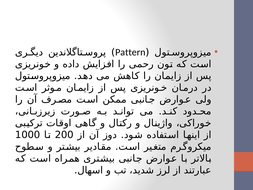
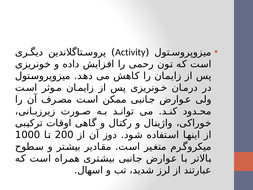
Pattern: Pattern -> Activity
